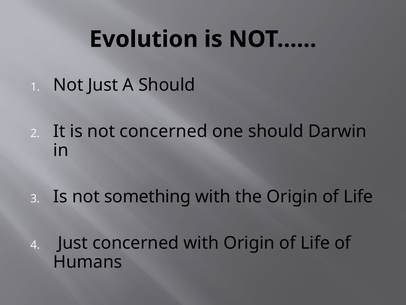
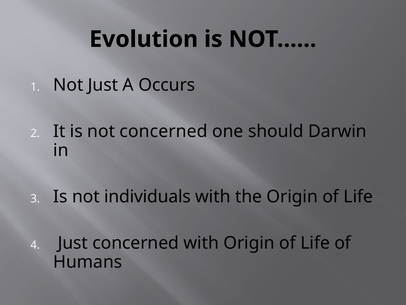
A Should: Should -> Occurs
something: something -> individuals
